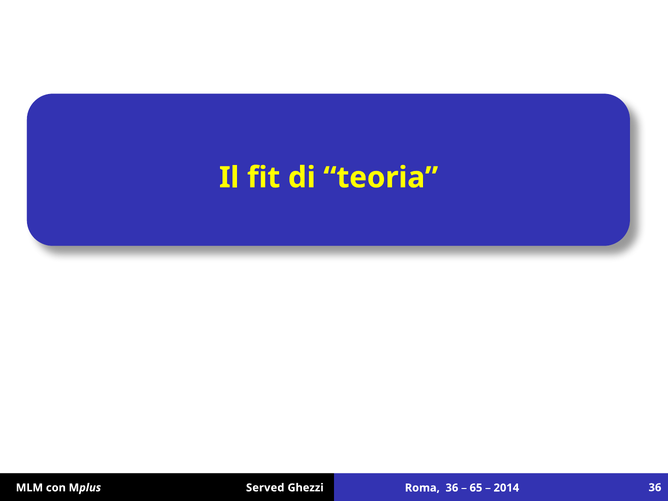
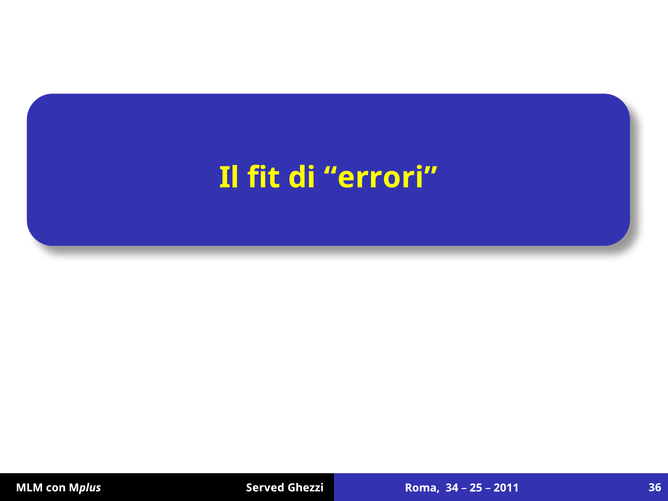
teoria: teoria -> errori
Roma 36: 36 -> 34
65: 65 -> 25
2014: 2014 -> 2011
